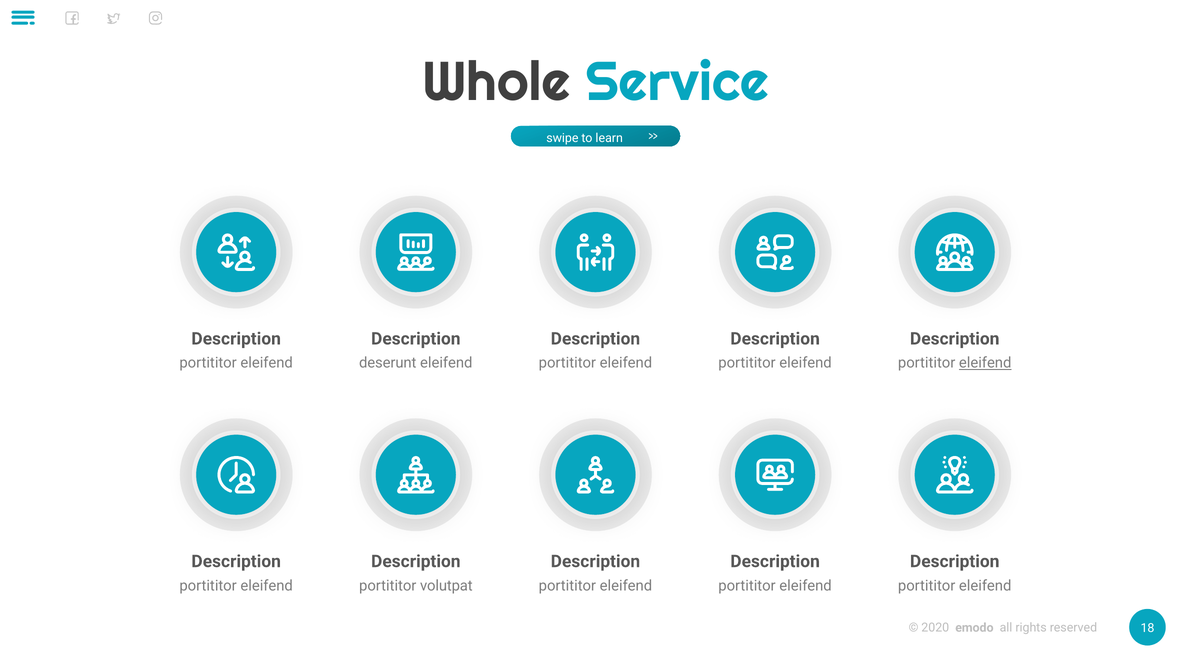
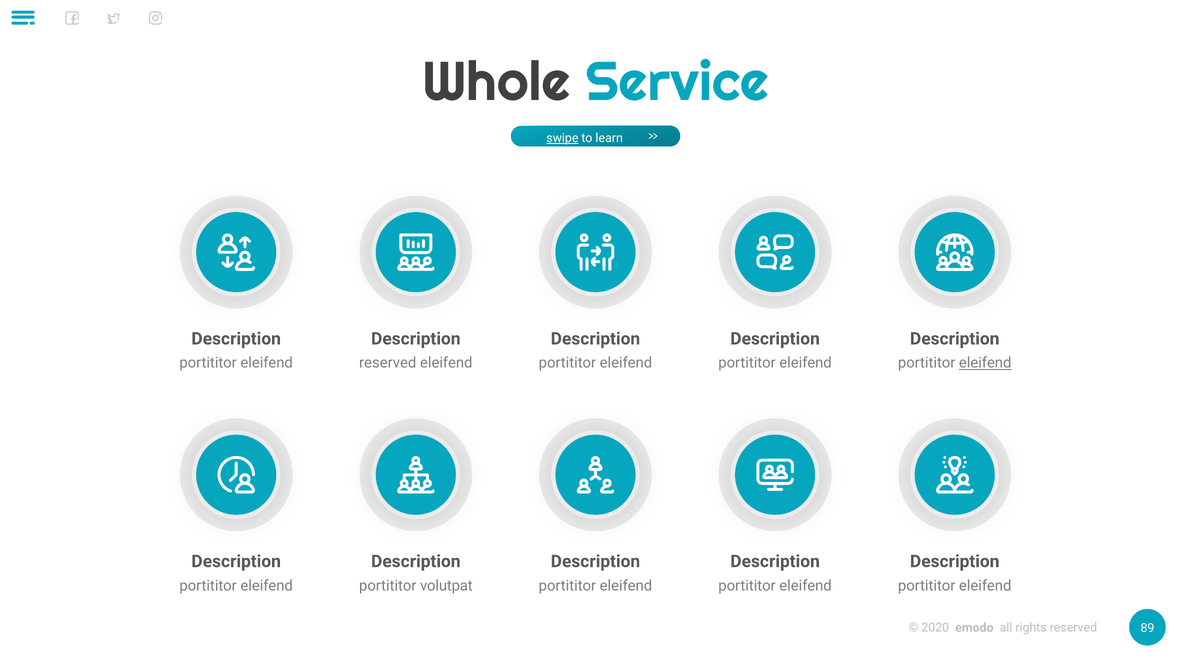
swipe underline: none -> present
deserunt at (388, 363): deserunt -> reserved
18: 18 -> 89
